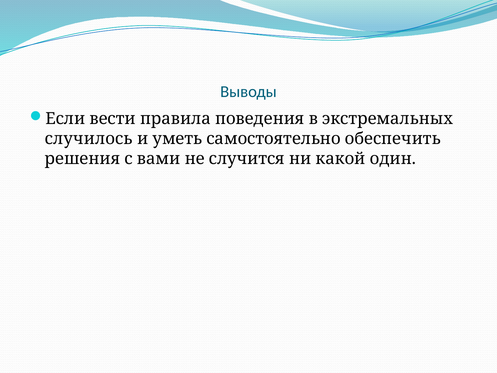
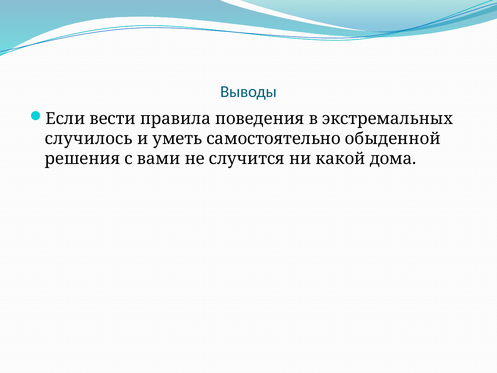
обеспечить: обеспечить -> обыденной
один: один -> дома
